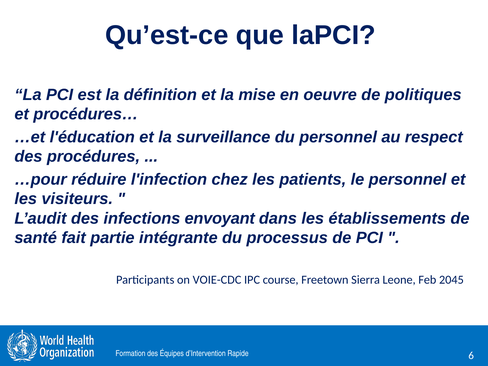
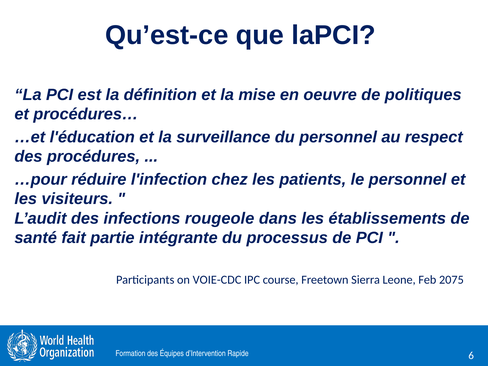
envoyant: envoyant -> rougeole
2045: 2045 -> 2075
